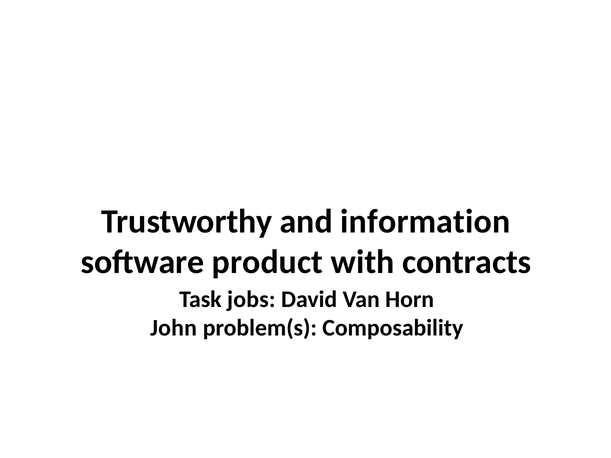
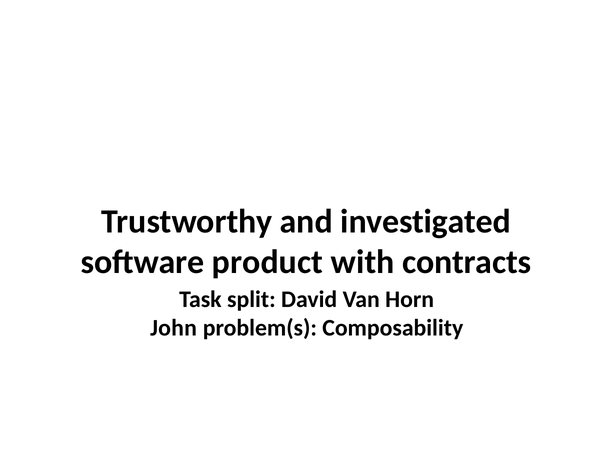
information: information -> investigated
jobs: jobs -> split
